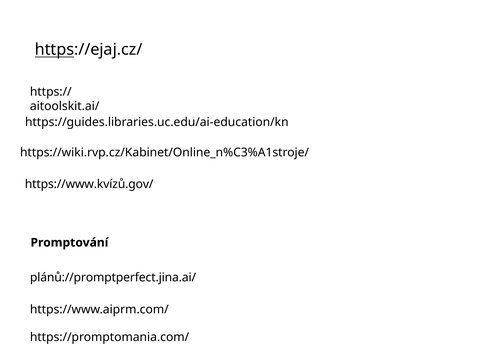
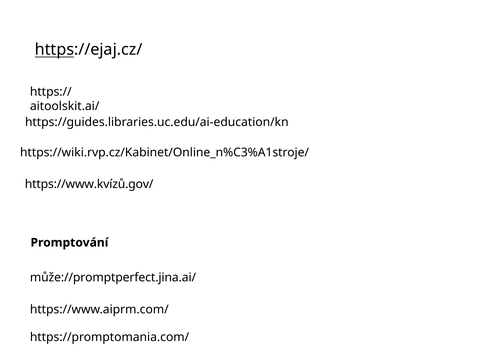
plánů://promptperfect.jina.ai/: plánů://promptperfect.jina.ai/ -> může://promptperfect.jina.ai/
